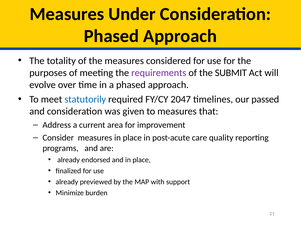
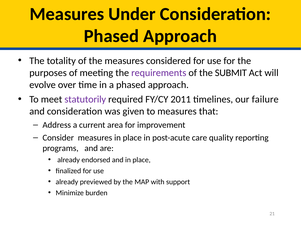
statutorily colour: blue -> purple
2047: 2047 -> 2011
passed: passed -> failure
